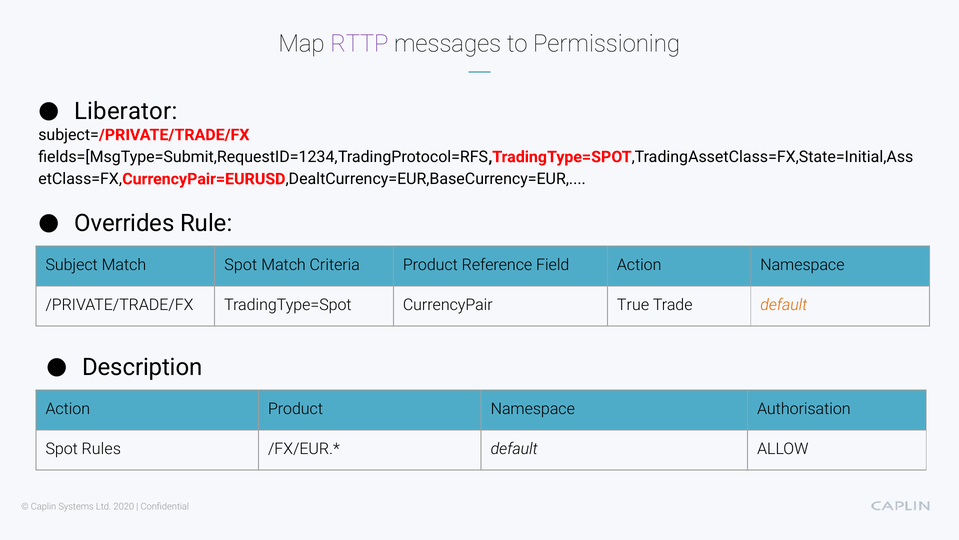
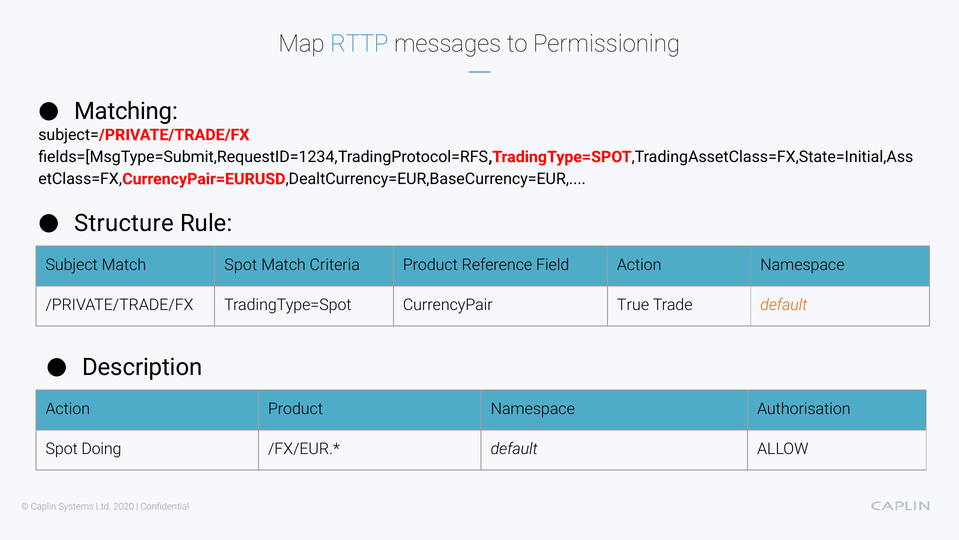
RTTP colour: purple -> blue
Liberator: Liberator -> Matching
Overrides: Overrides -> Structure
Rules: Rules -> Doing
